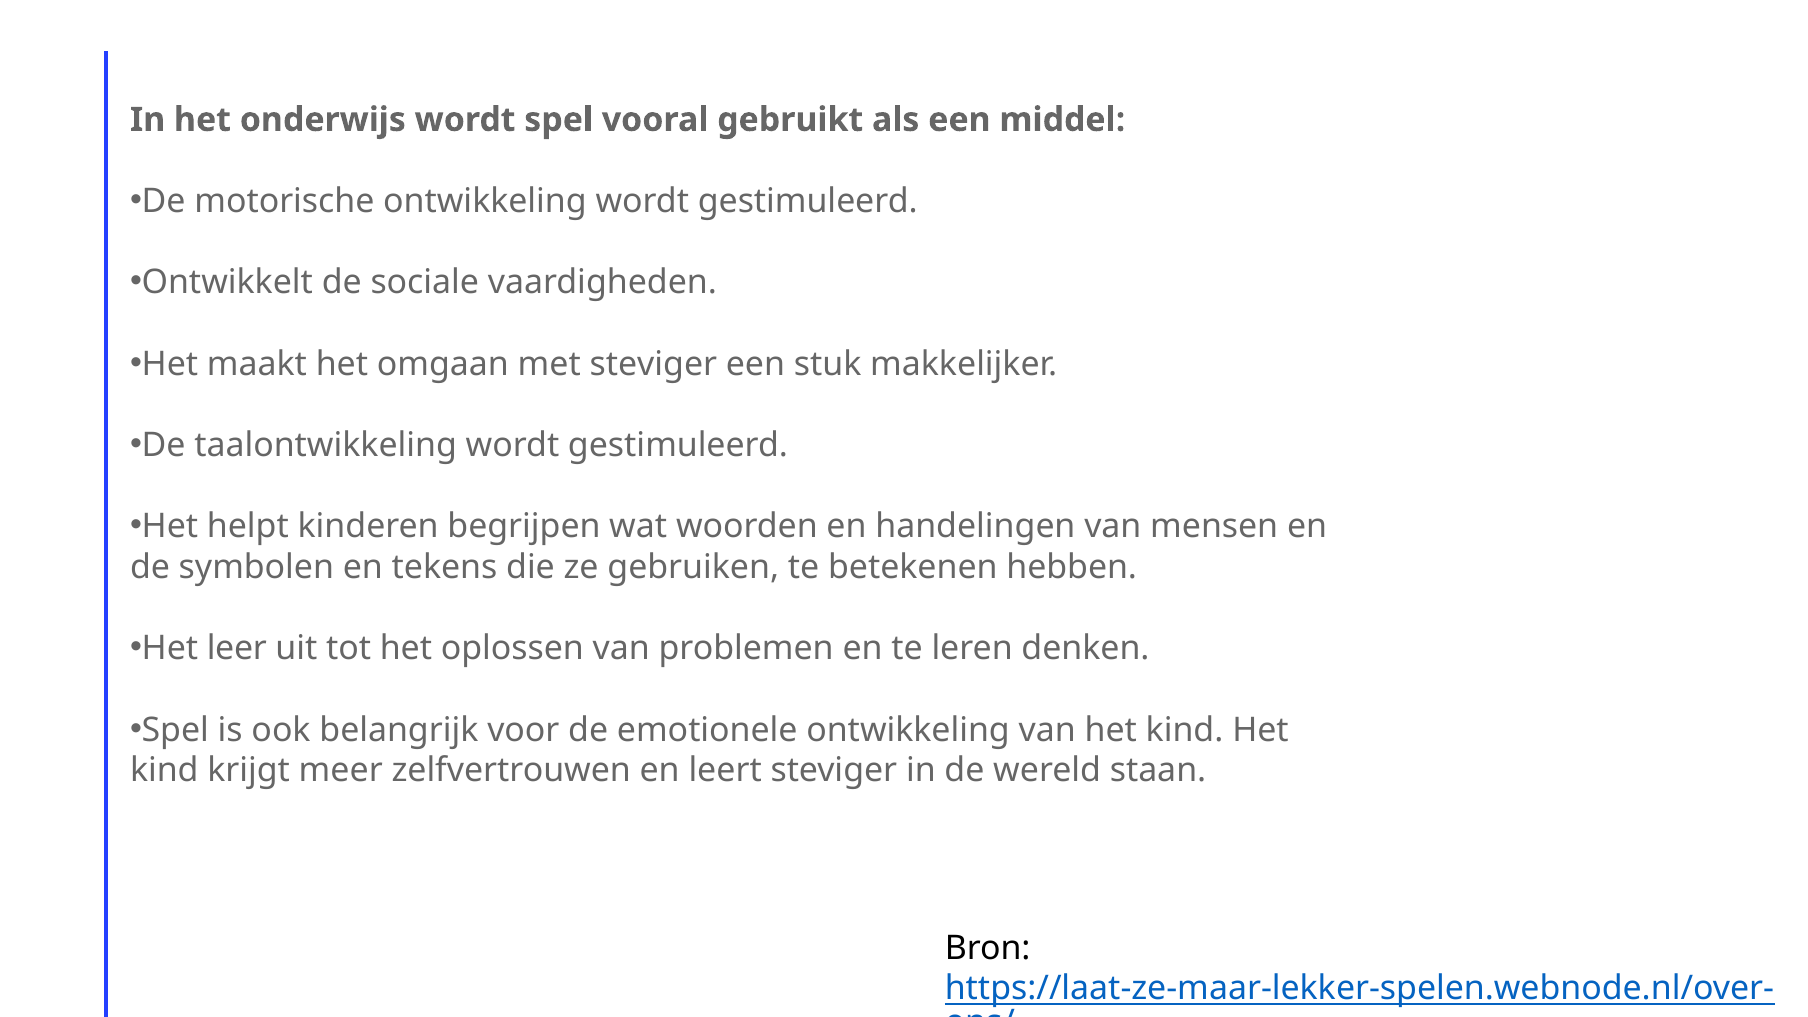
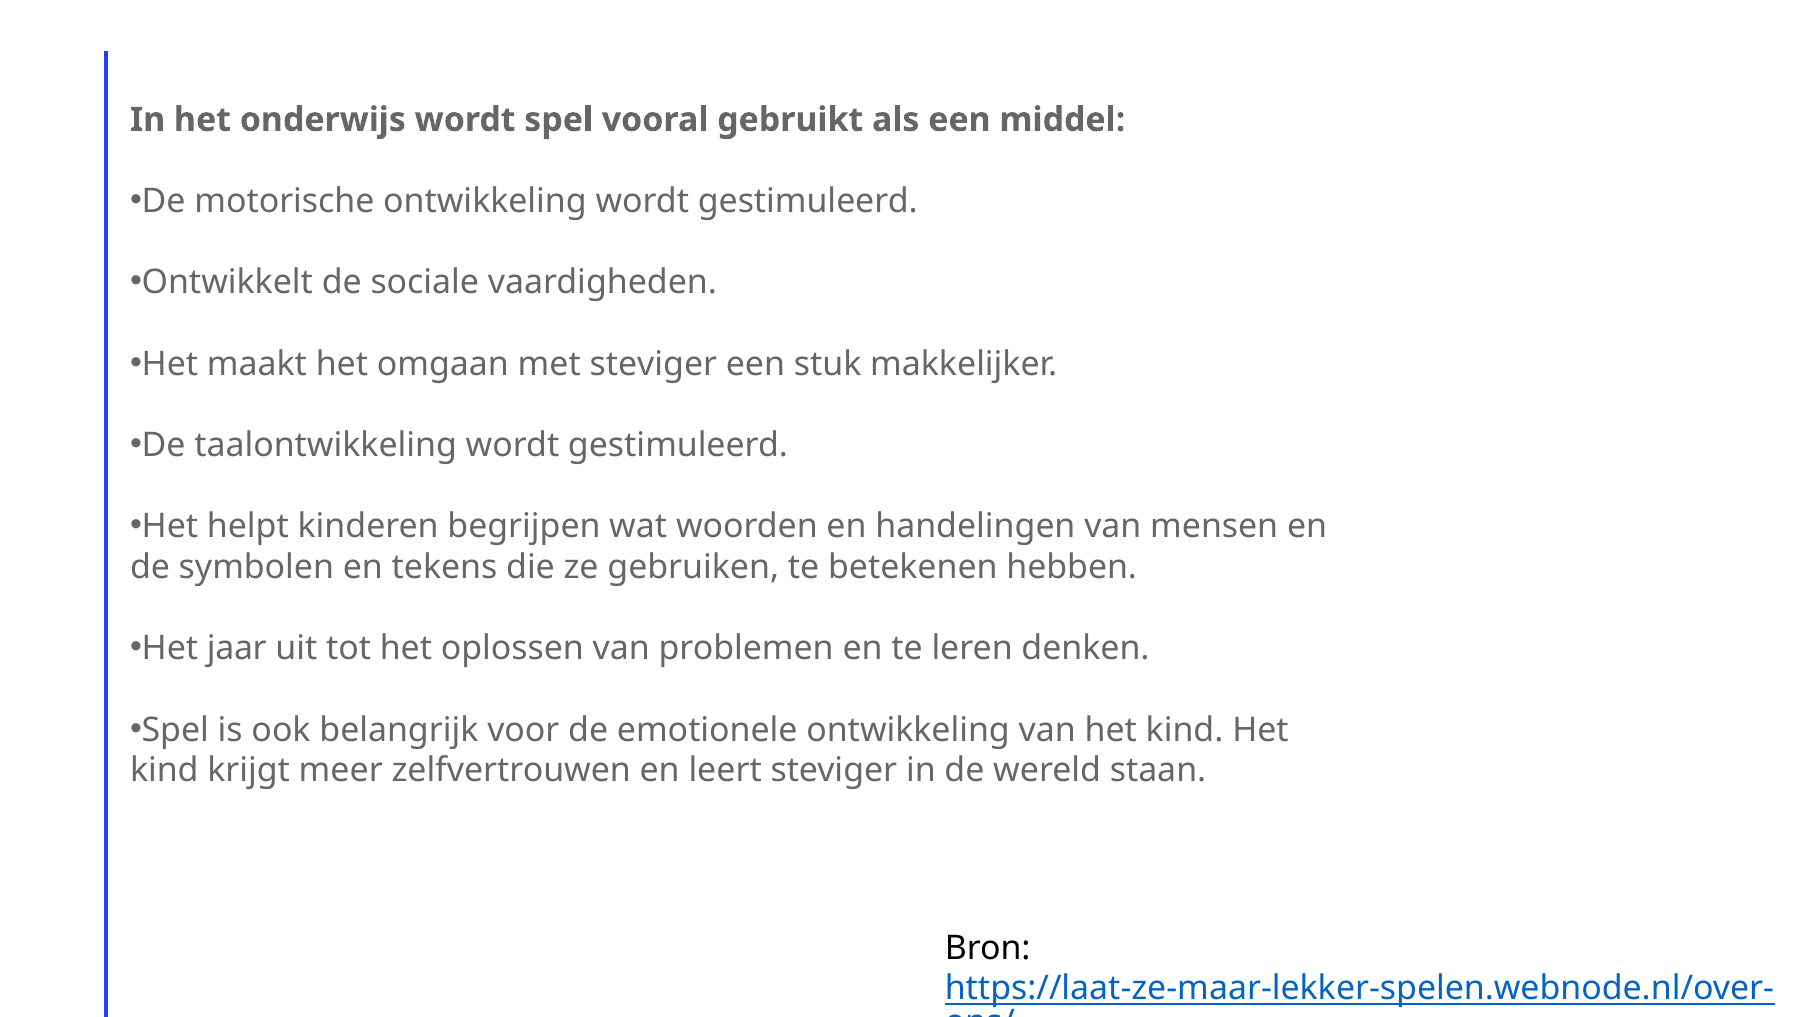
leer: leer -> jaar
